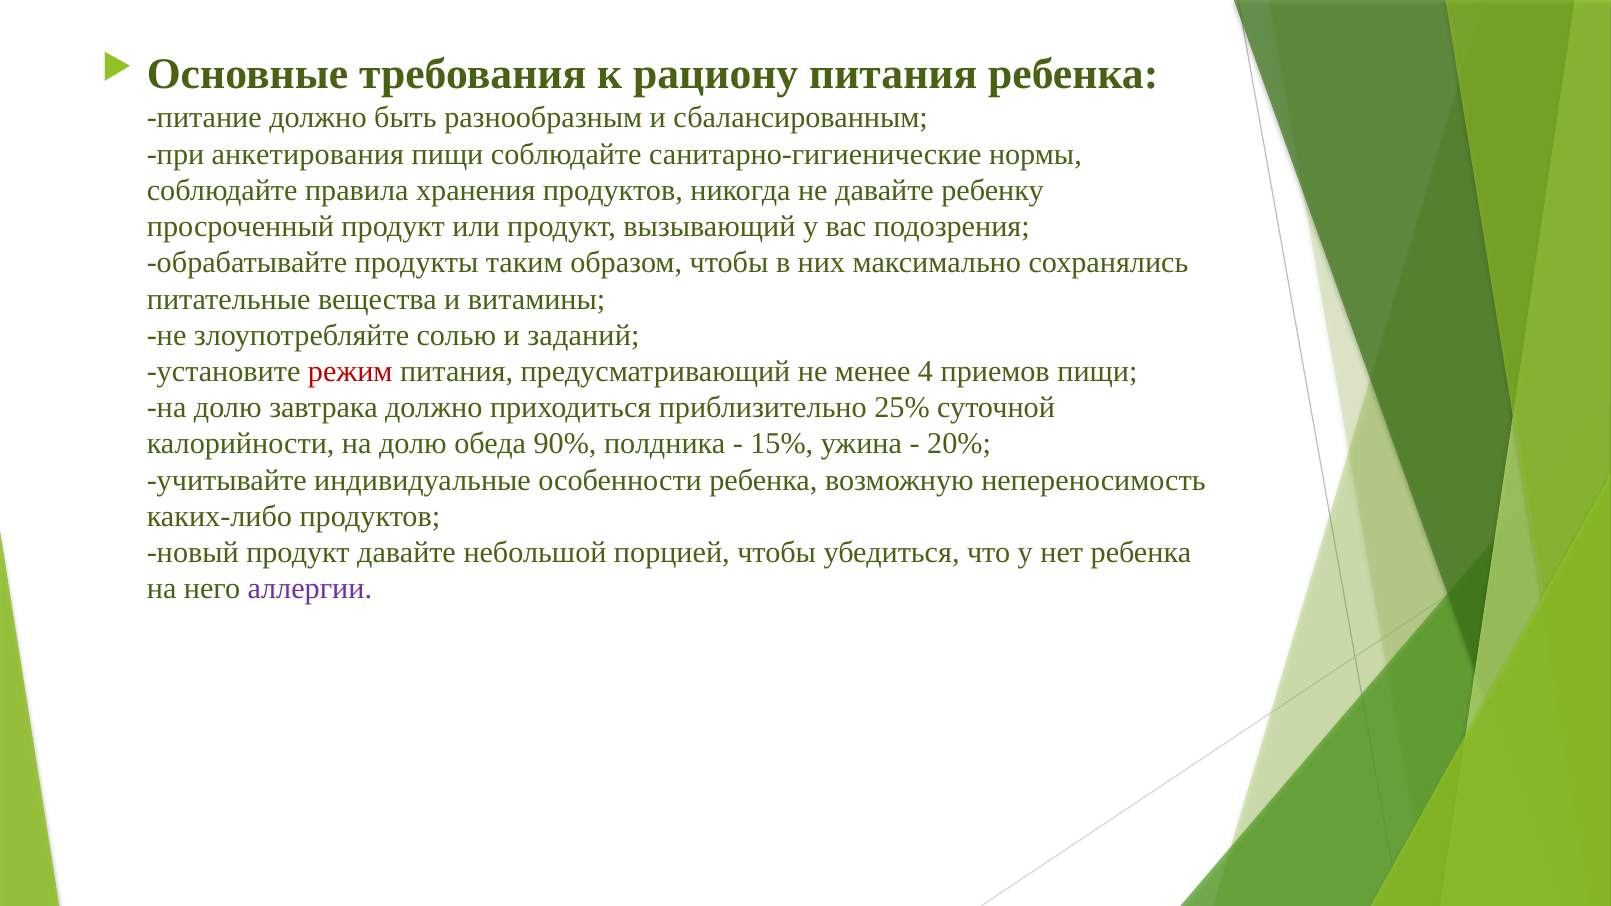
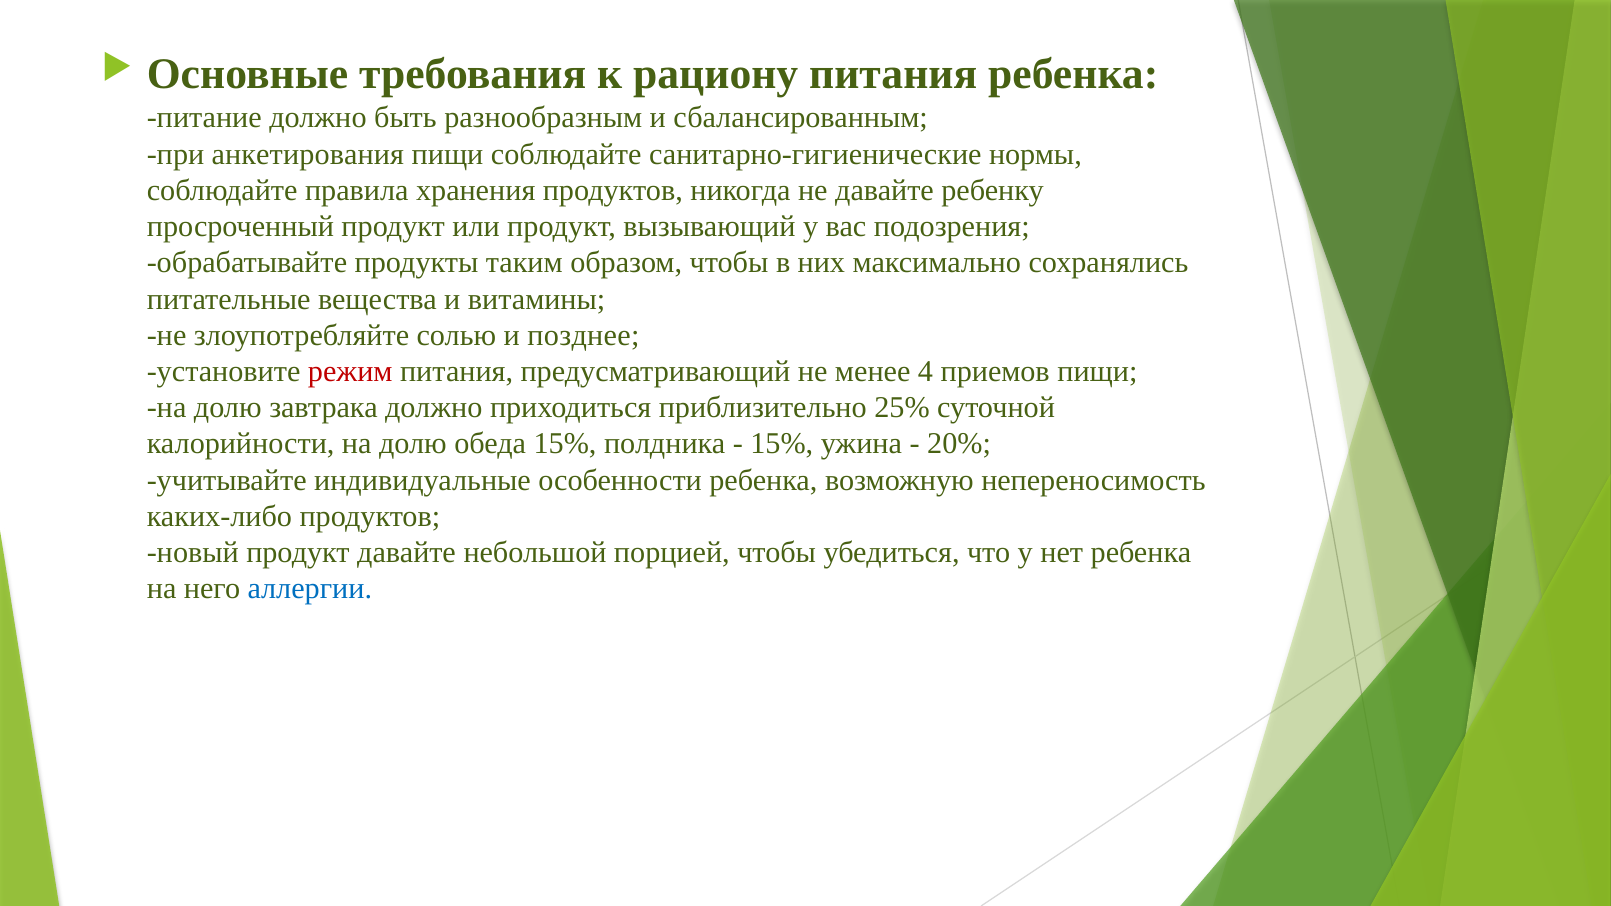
заданий: заданий -> позднее
обеда 90%: 90% -> 15%
аллергии colour: purple -> blue
